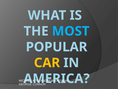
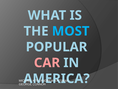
CAR colour: yellow -> pink
